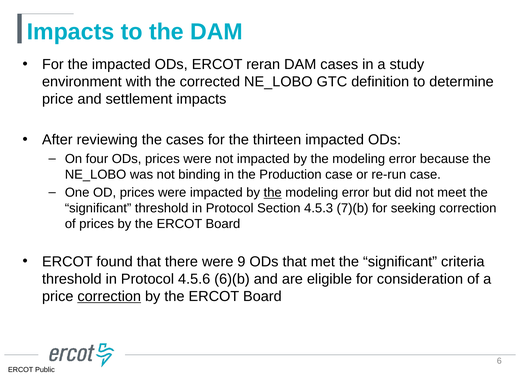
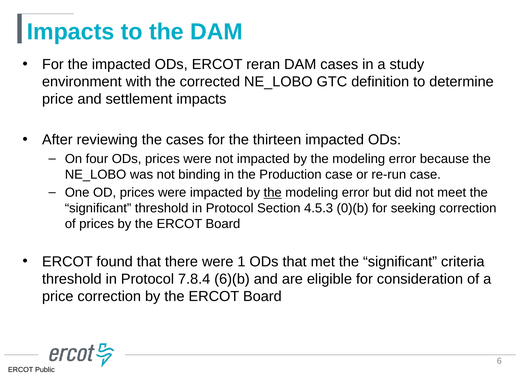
7)(b: 7)(b -> 0)(b
9: 9 -> 1
4.5.6: 4.5.6 -> 7.8.4
correction at (109, 296) underline: present -> none
